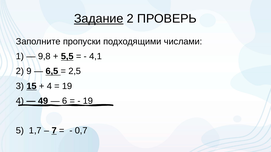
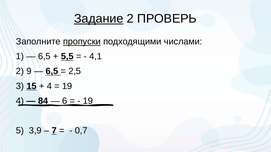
пропуски underline: none -> present
9,8 at (44, 57): 9,8 -> 6,5
49: 49 -> 84
1,7: 1,7 -> 3,9
